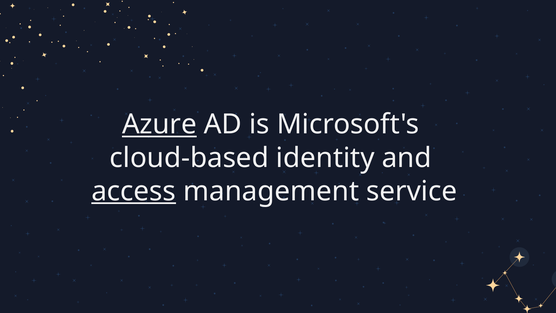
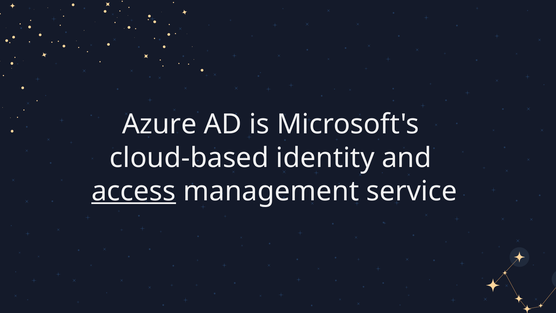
Azure underline: present -> none
